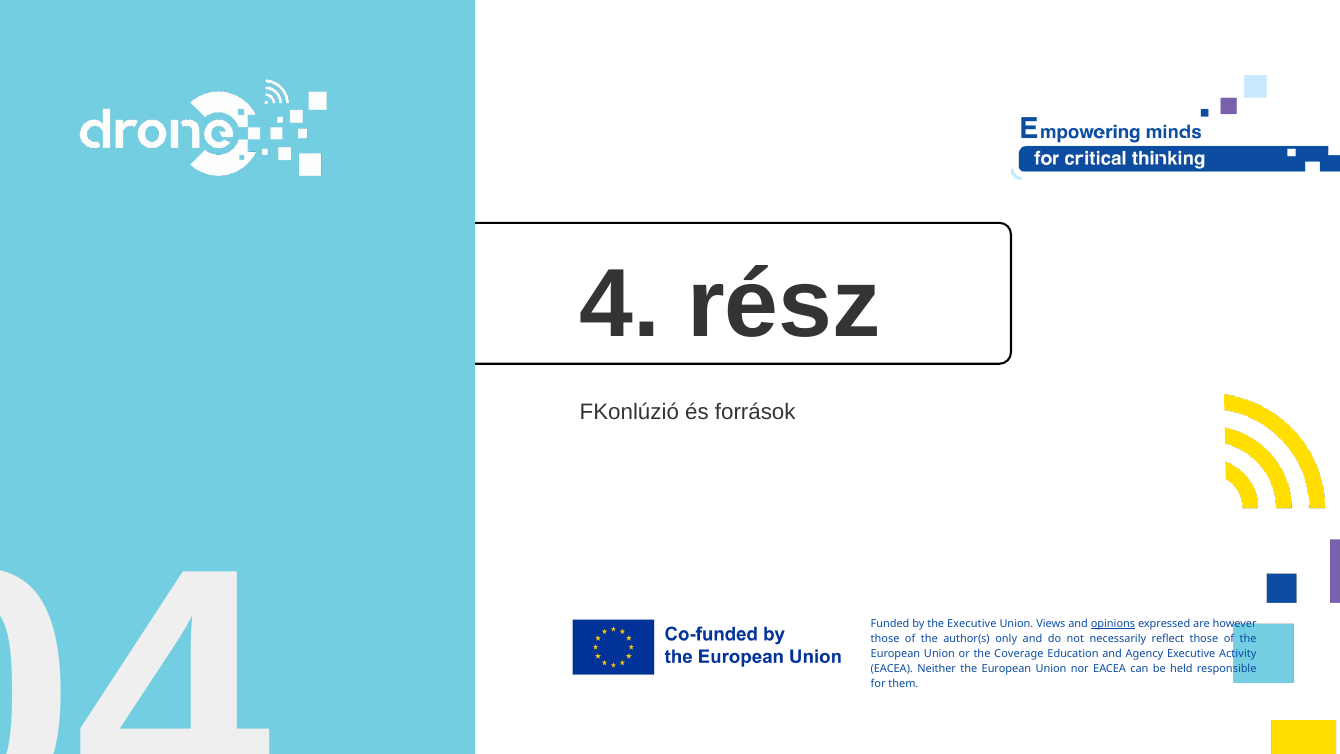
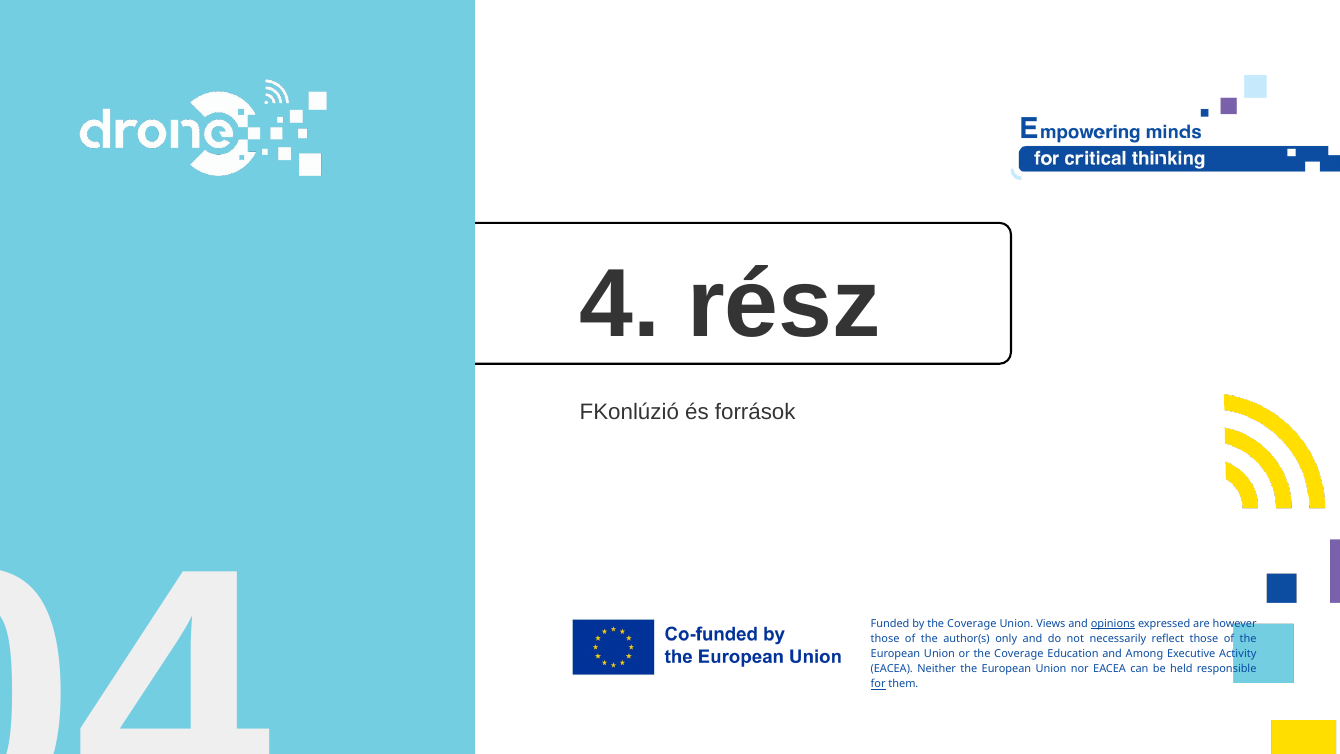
by the Executive: Executive -> Coverage
Agency: Agency -> Among
for underline: none -> present
